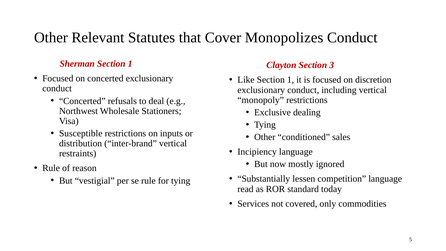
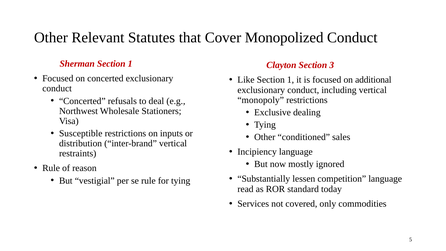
Monopolizes: Monopolizes -> Monopolized
discretion: discretion -> additional
